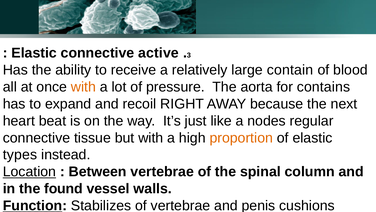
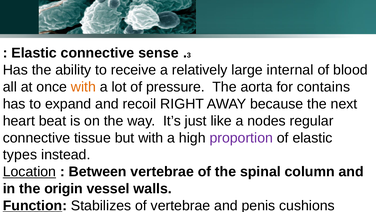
active: active -> sense
contain: contain -> internal
proportion colour: orange -> purple
found: found -> origin
